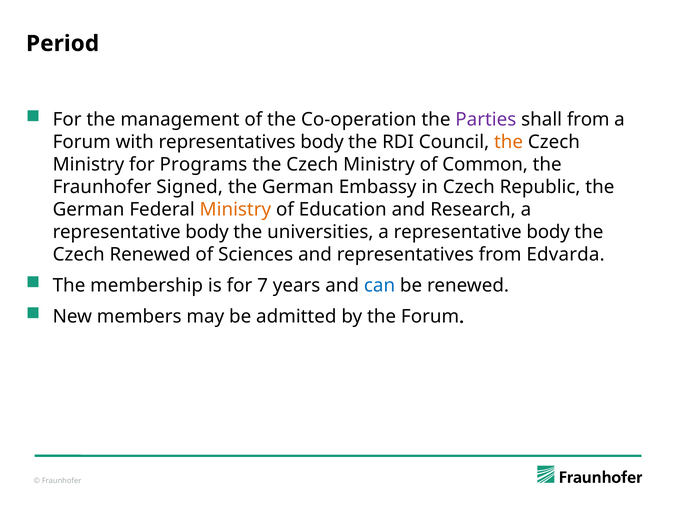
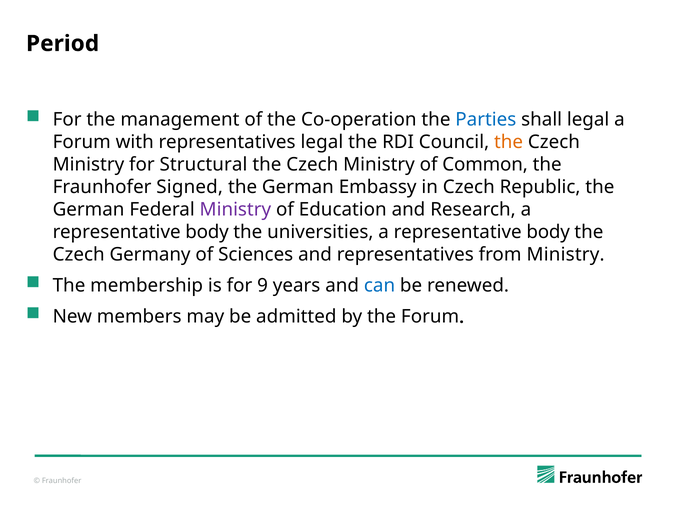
Parties colour: purple -> blue
shall from: from -> legal
representatives body: body -> legal
Programs: Programs -> Structural
Ministry at (235, 210) colour: orange -> purple
Czech Renewed: Renewed -> Germany
from Edvarda: Edvarda -> Ministry
7: 7 -> 9
